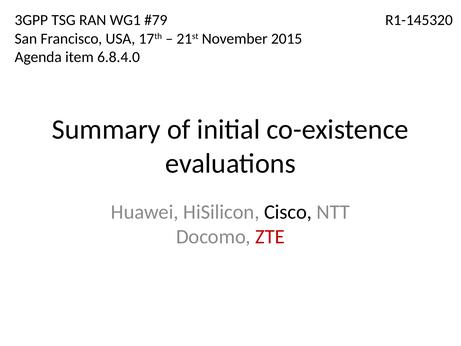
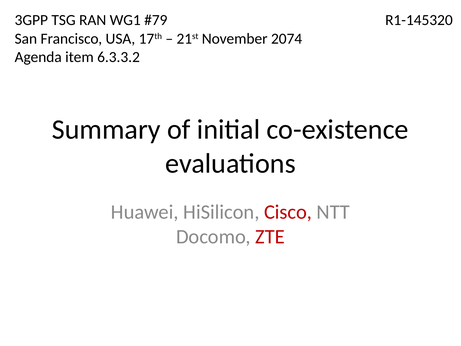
2015: 2015 -> 2074
6.8.4.0: 6.8.4.0 -> 6.3.3.2
Cisco colour: black -> red
